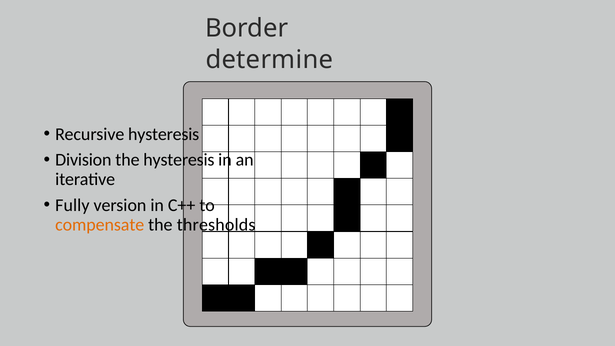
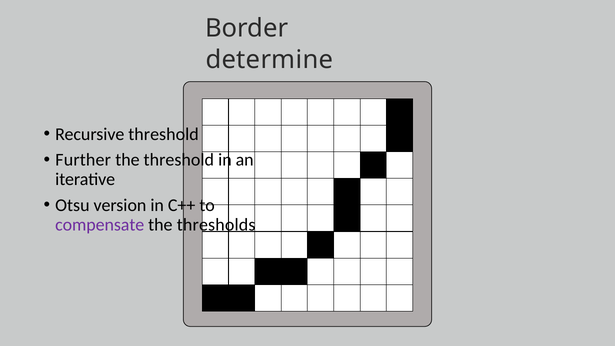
Recursive hysteresis: hysteresis -> threshold
Division: Division -> Further
the hysteresis: hysteresis -> threshold
Fully: Fully -> Otsu
compensate colour: orange -> purple
